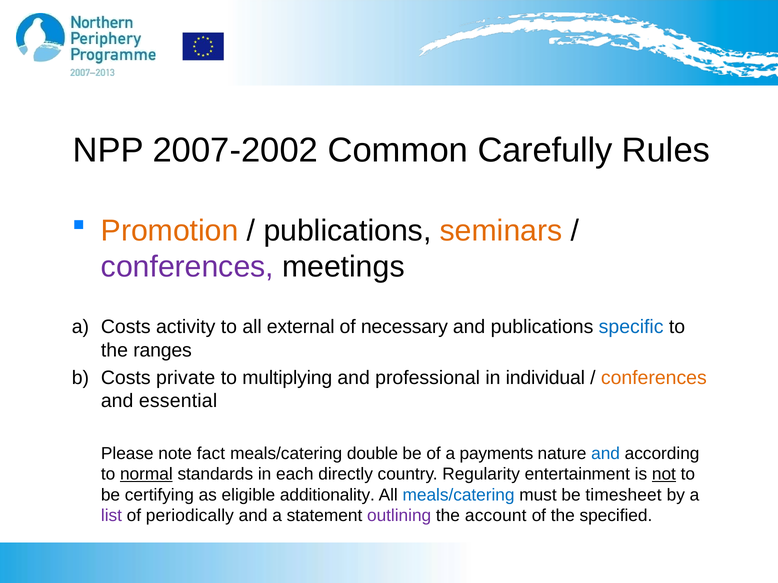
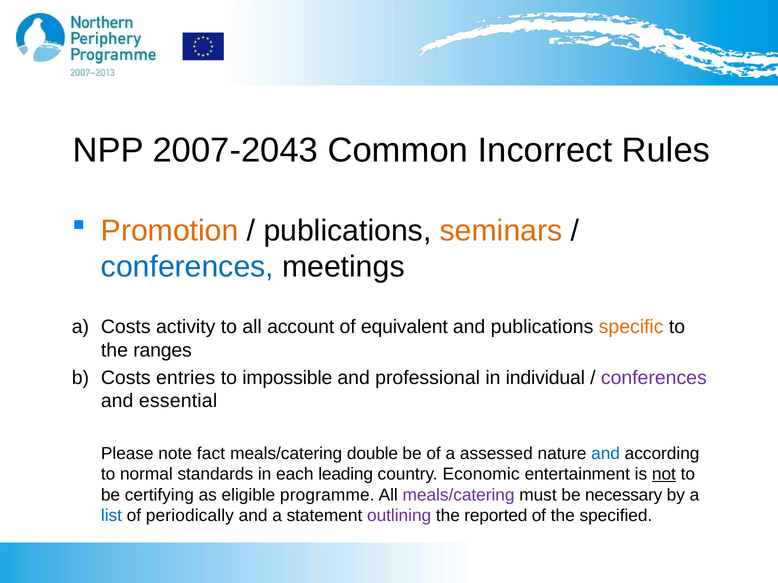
2007-2002: 2007-2002 -> 2007-2043
Carefully: Carefully -> Incorrect
conferences at (187, 267) colour: purple -> blue
external: external -> account
necessary: necessary -> equivalent
specific colour: blue -> orange
private: private -> entries
multiplying: multiplying -> impossible
conferences at (654, 378) colour: orange -> purple
payments: payments -> assessed
normal underline: present -> none
directly: directly -> leading
Regularity: Regularity -> Economic
additionality: additionality -> programme
meals/catering at (459, 495) colour: blue -> purple
timesheet: timesheet -> necessary
list colour: purple -> blue
account: account -> reported
